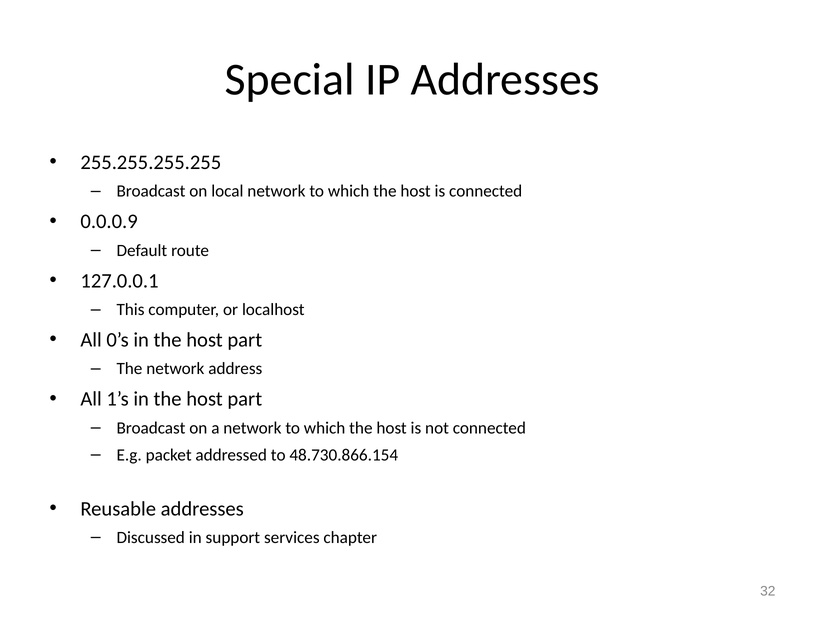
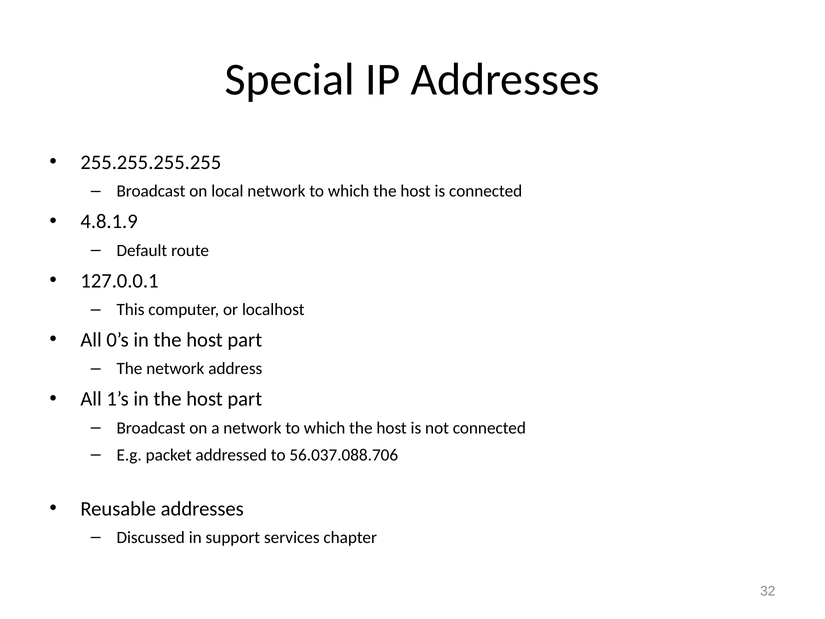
0.0.0.9: 0.0.0.9 -> 4.8.1.9
48.730.866.154: 48.730.866.154 -> 56.037.088.706
